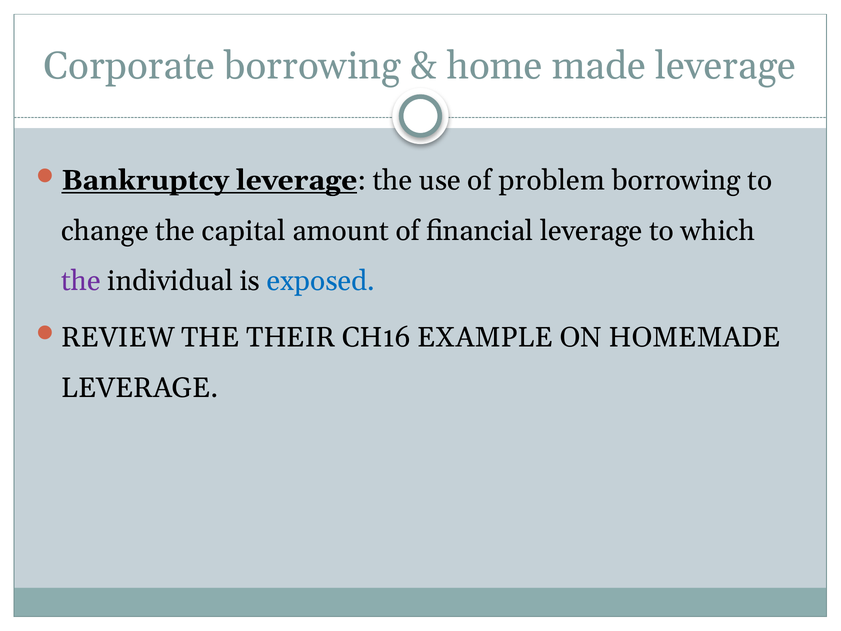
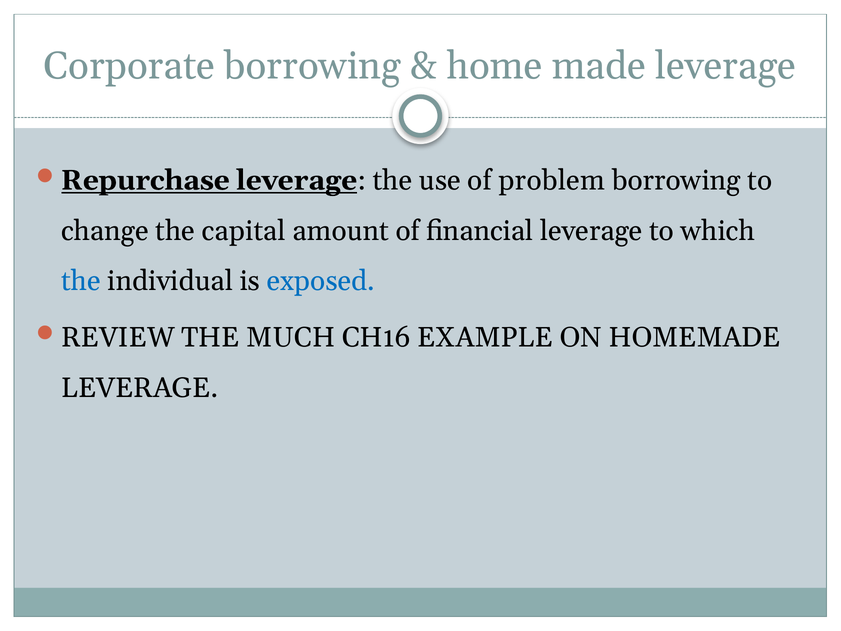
Bankruptcy: Bankruptcy -> Repurchase
the at (81, 281) colour: purple -> blue
THEIR: THEIR -> MUCH
